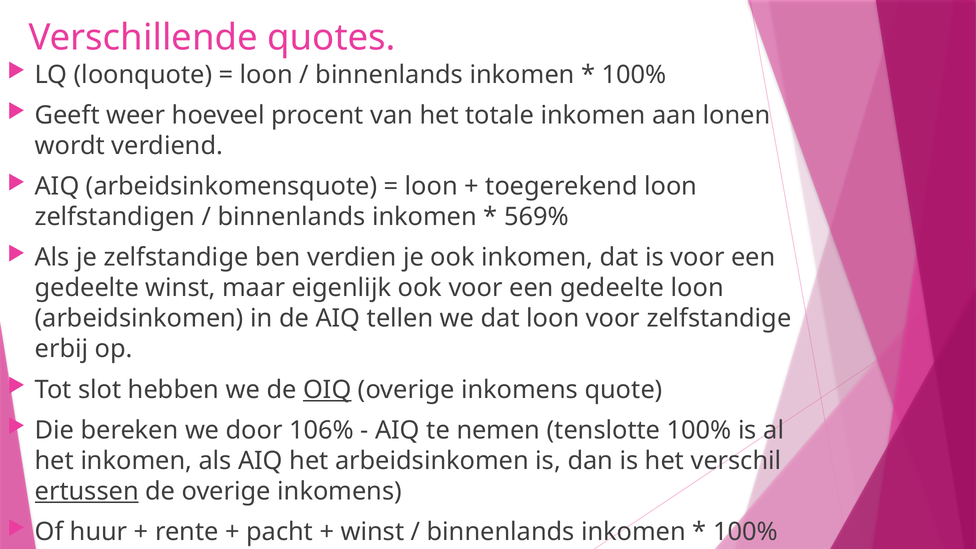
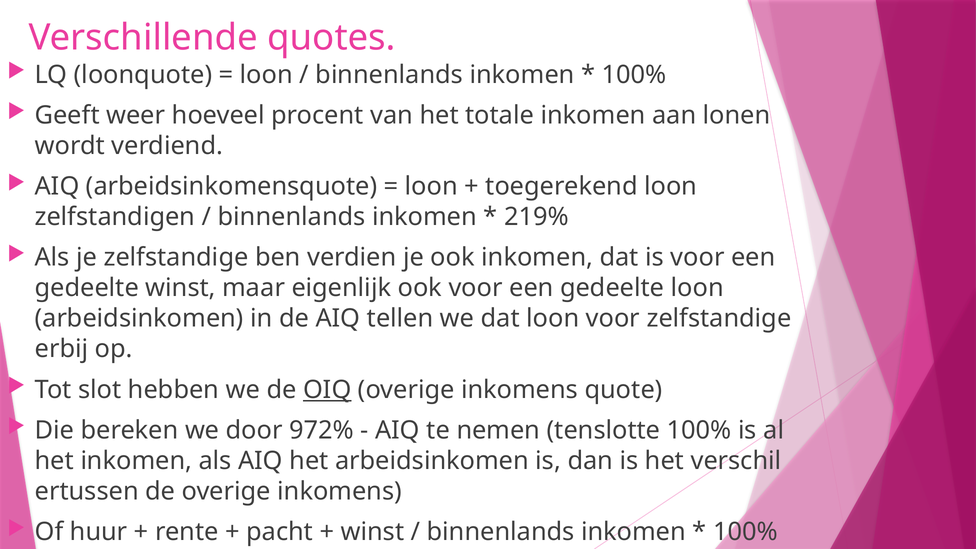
569%: 569% -> 219%
106%: 106% -> 972%
ertussen underline: present -> none
